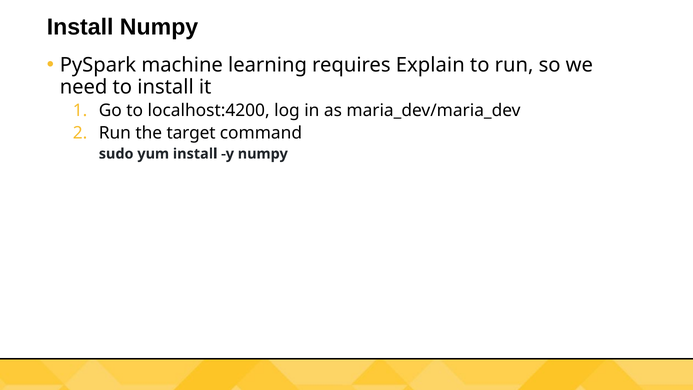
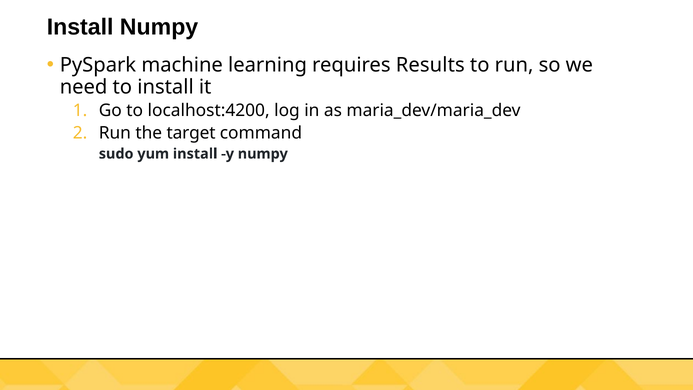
Explain: Explain -> Results
